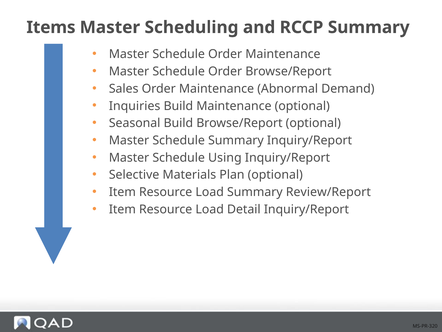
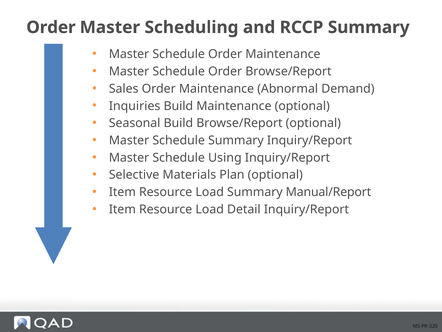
Items at (51, 27): Items -> Order
Review/Report: Review/Report -> Manual/Report
